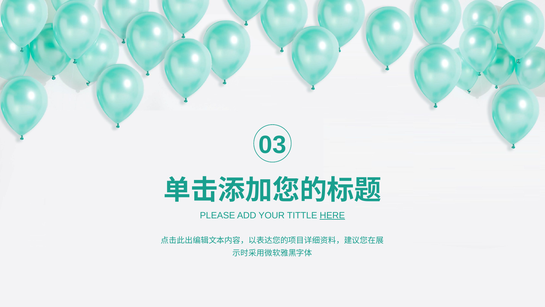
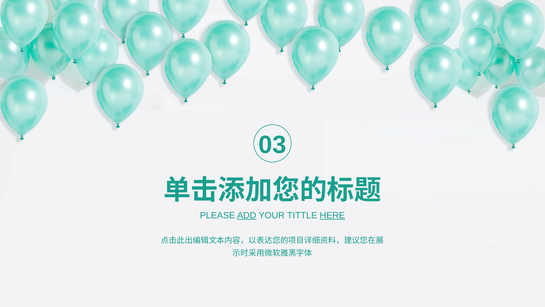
ADD underline: none -> present
